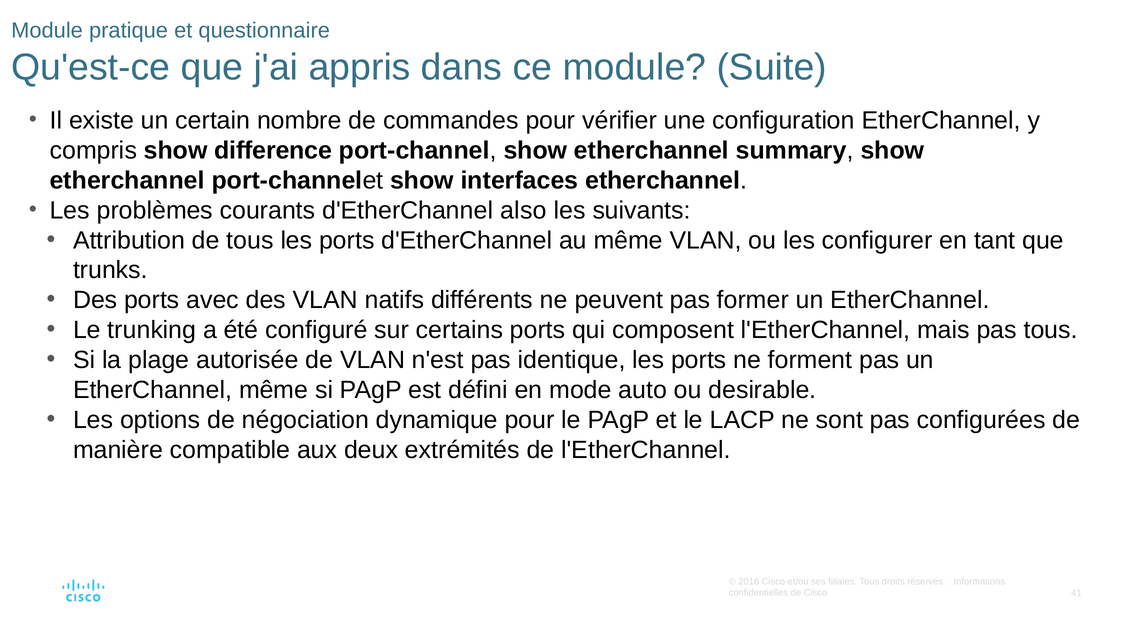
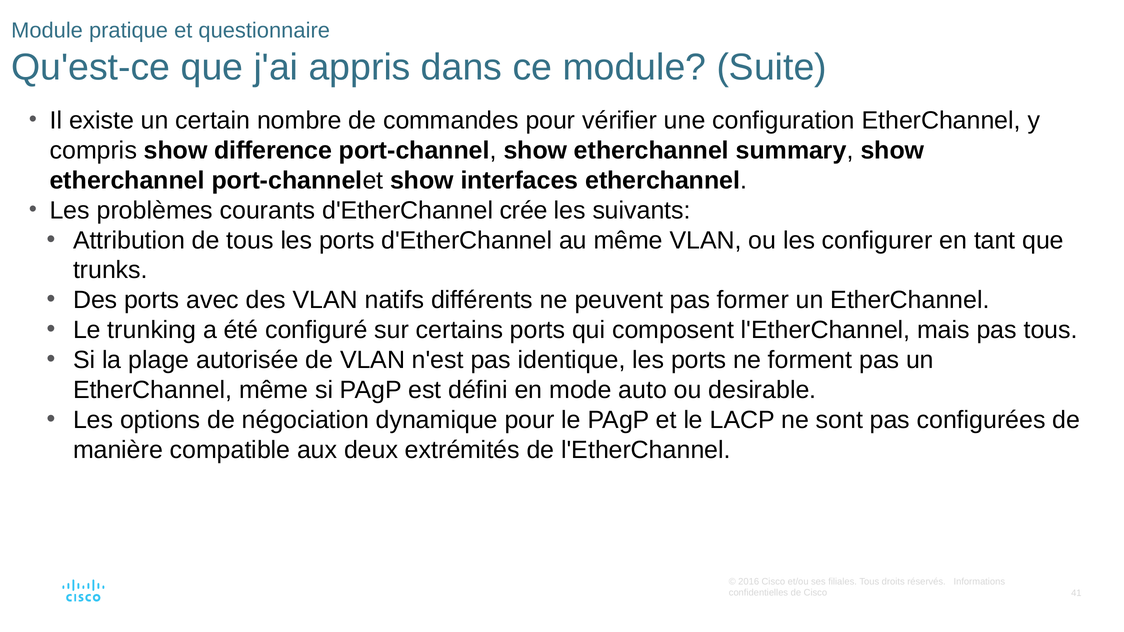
also: also -> crée
